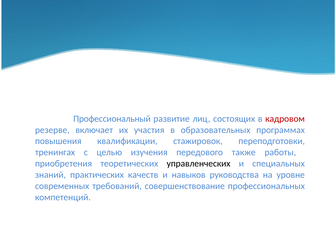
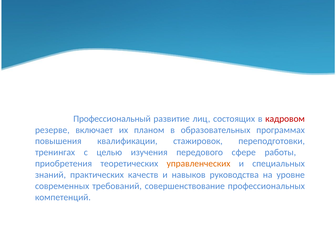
участия: участия -> планом
также: также -> сфере
управленческих colour: black -> orange
